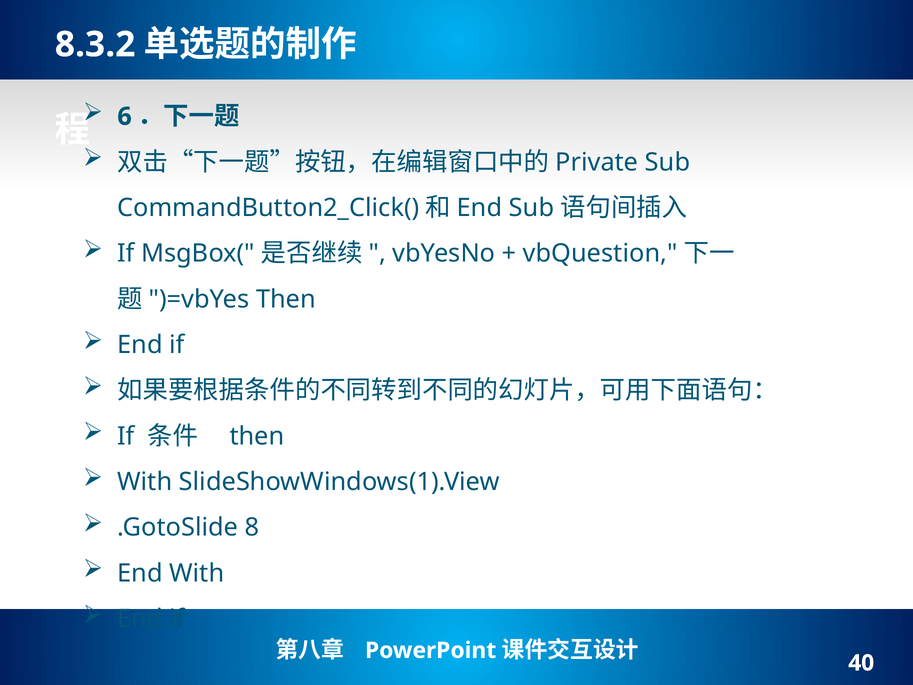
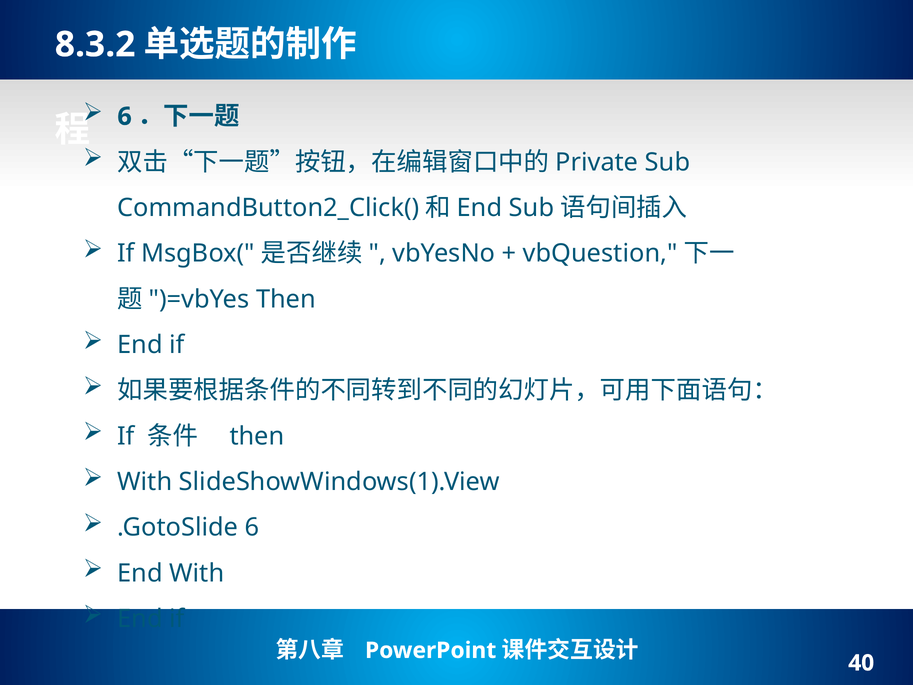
.GotoSlide 8: 8 -> 6
